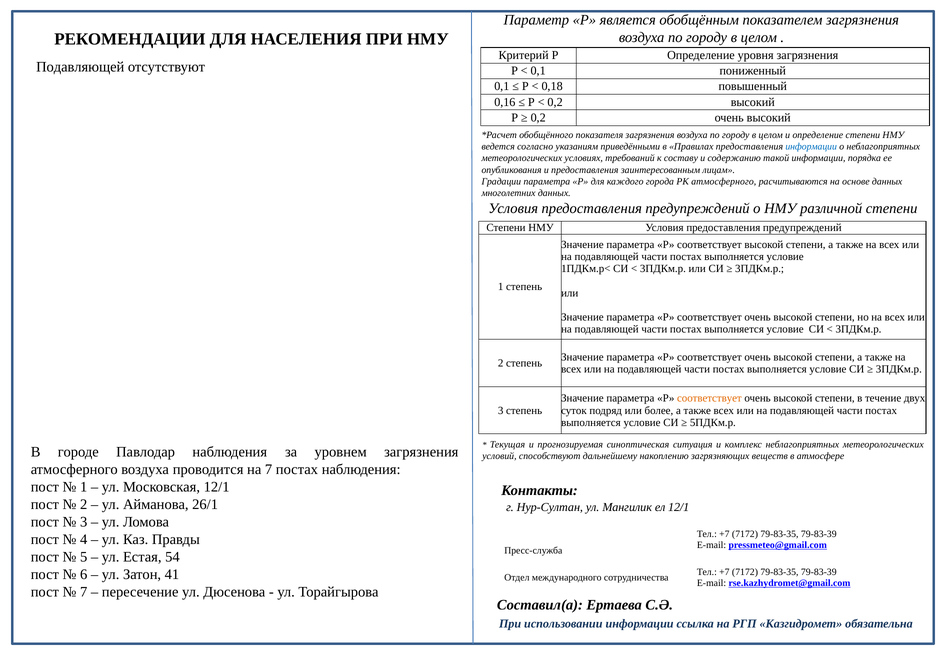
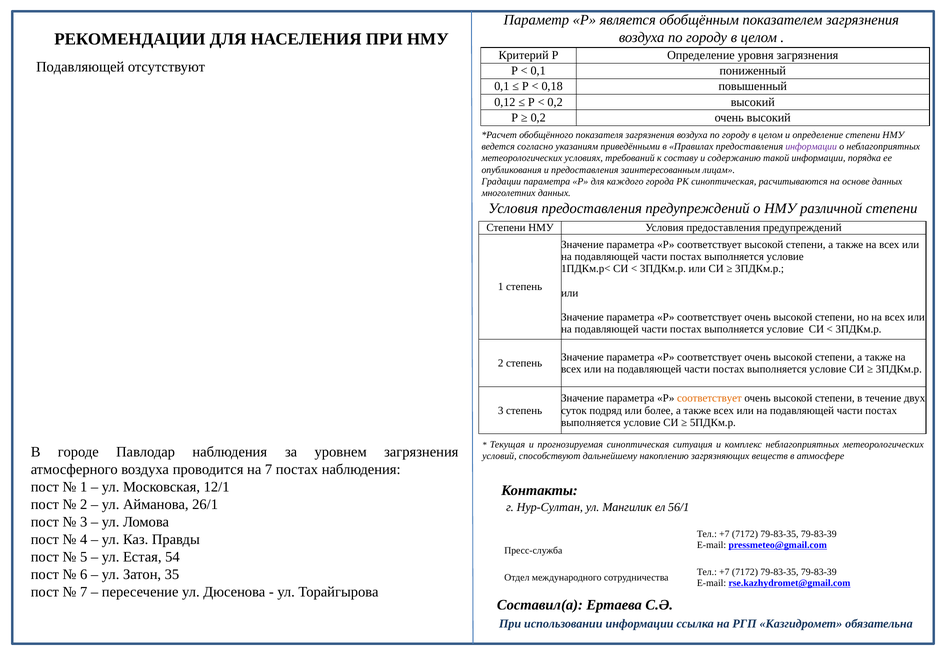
0,16: 0,16 -> 0,12
информации at (811, 147) colour: blue -> purple
РК атмосферного: атмосферного -> синоптическая
ел 12/1: 12/1 -> 56/1
41: 41 -> 35
